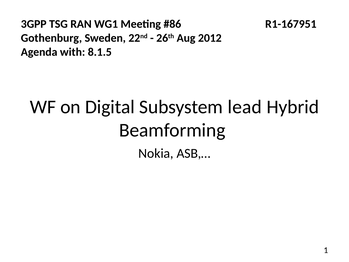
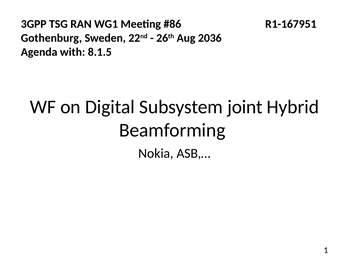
2012: 2012 -> 2036
lead: lead -> joint
